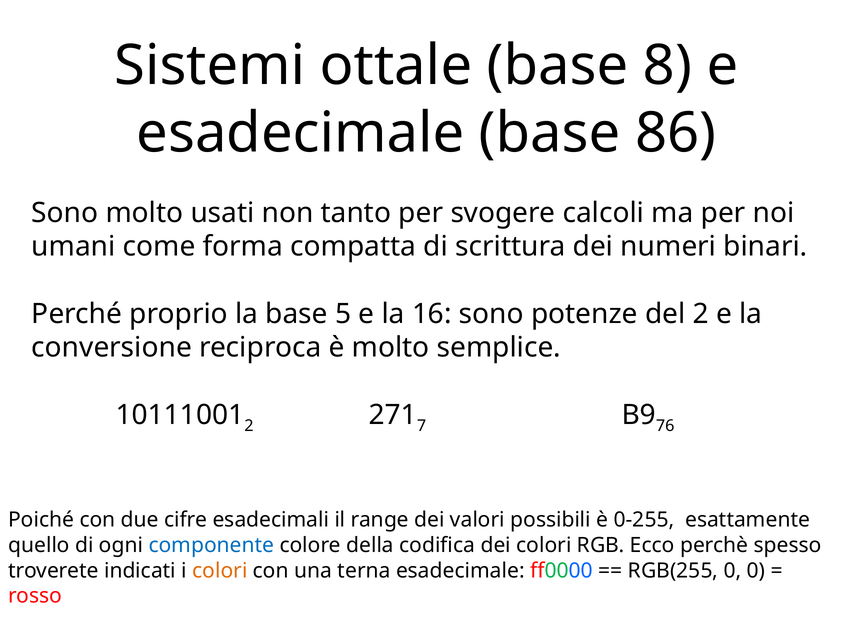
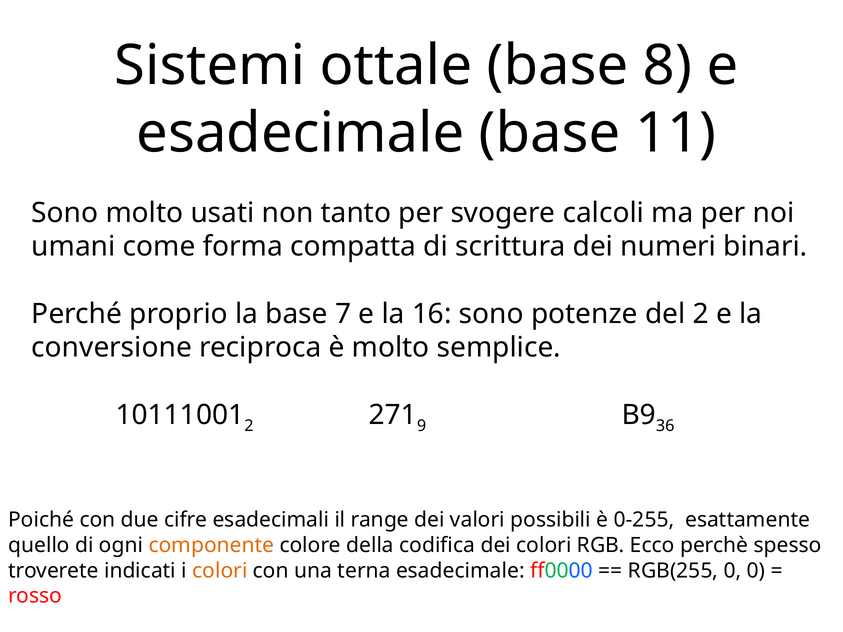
86: 86 -> 11
5: 5 -> 7
7: 7 -> 9
76: 76 -> 36
componente colour: blue -> orange
